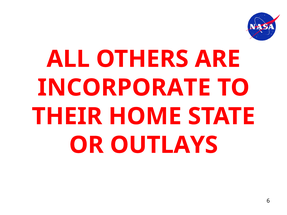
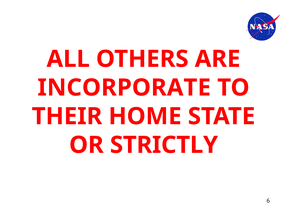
OUTLAYS: OUTLAYS -> STRICTLY
